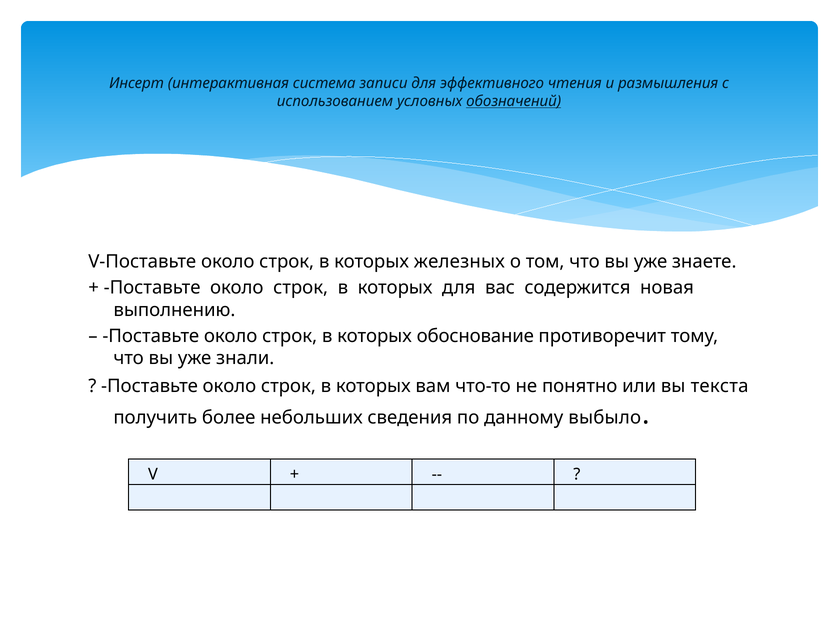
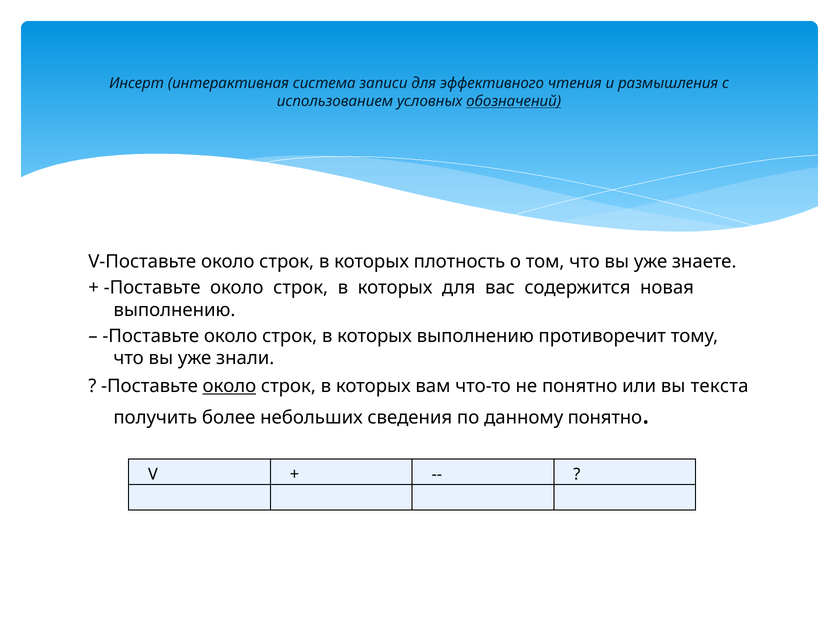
железных: железных -> плотность
которых обоснование: обоснование -> выполнению
около at (229, 386) underline: none -> present
данному выбыло: выбыло -> понятно
